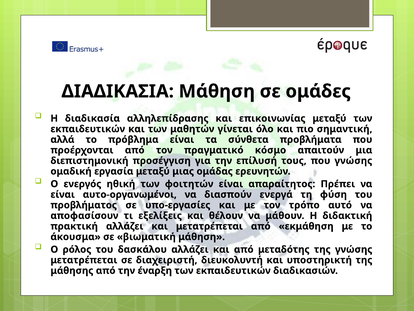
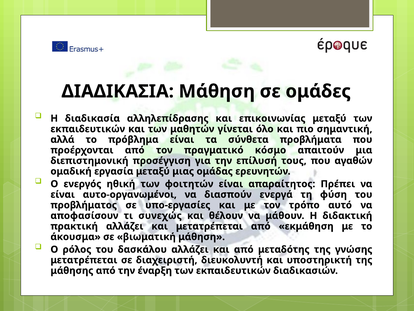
που γνώσης: γνώσης -> αγαθών
εξελίξεις: εξελίξεις -> συνεχώς
